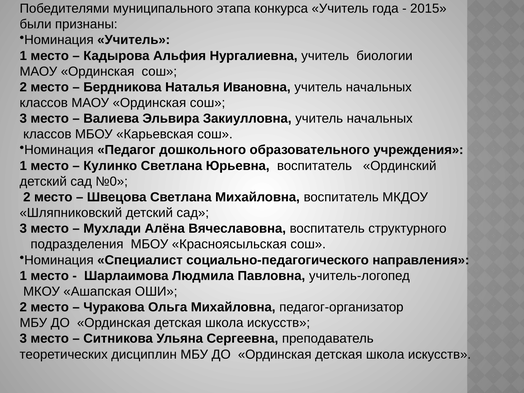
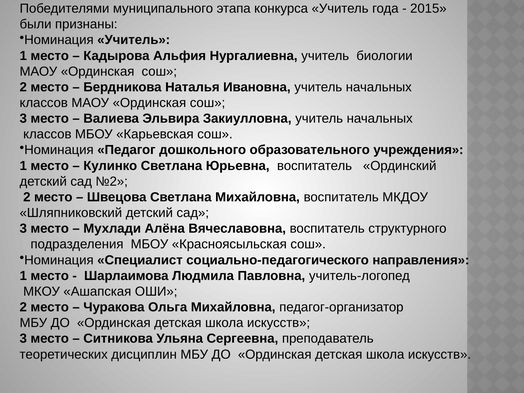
№0: №0 -> №2
